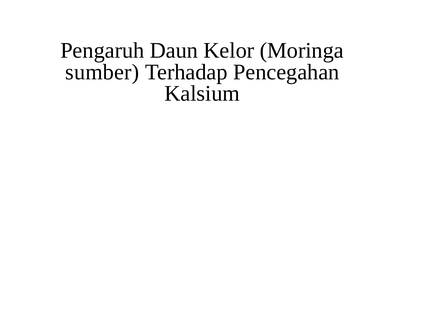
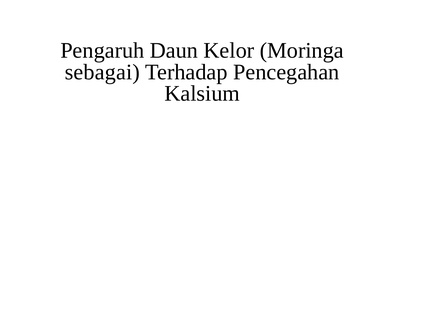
sumber: sumber -> sebagai
